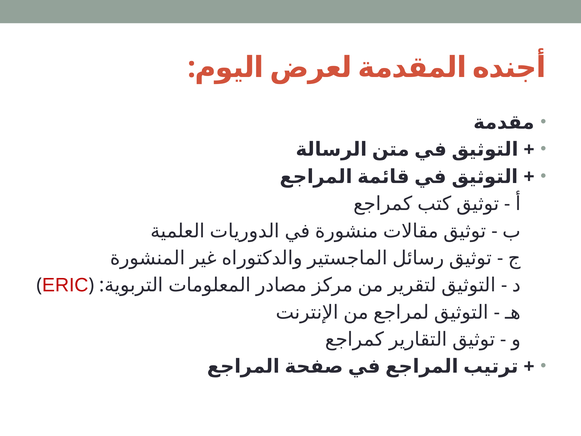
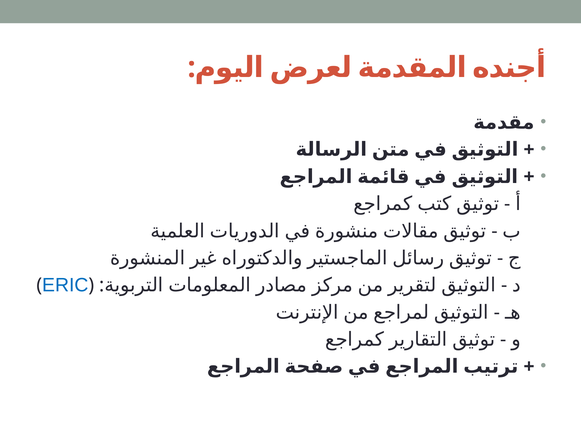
ERIC colour: red -> blue
